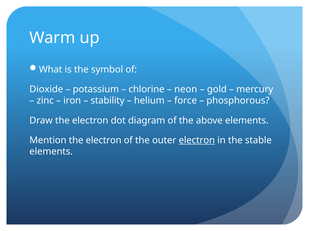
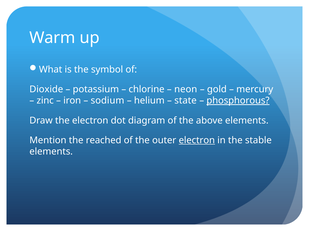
stability: stability -> sodium
force: force -> state
phosphorous underline: none -> present
Mention the electron: electron -> reached
